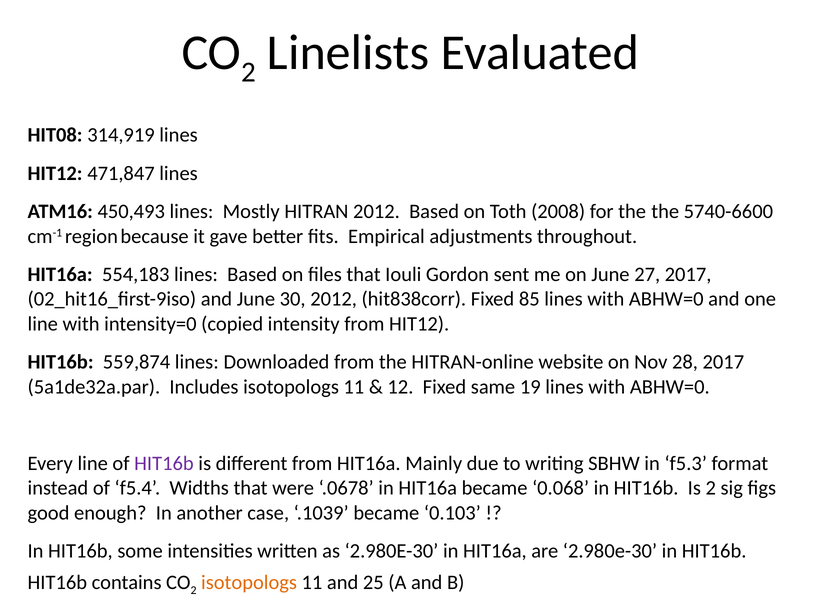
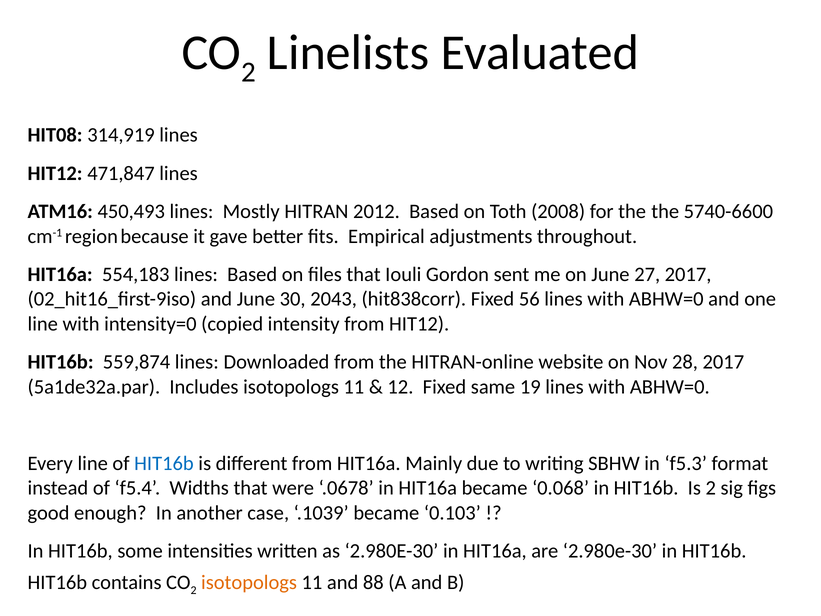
30 2012: 2012 -> 2043
85: 85 -> 56
HIT16b at (164, 463) colour: purple -> blue
25: 25 -> 88
